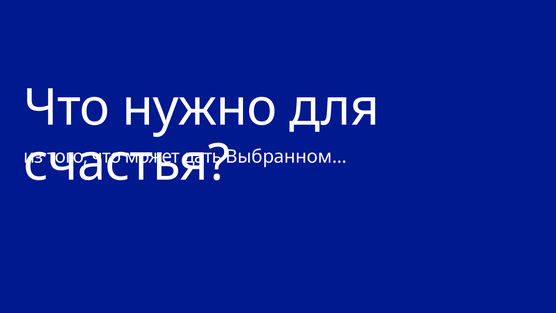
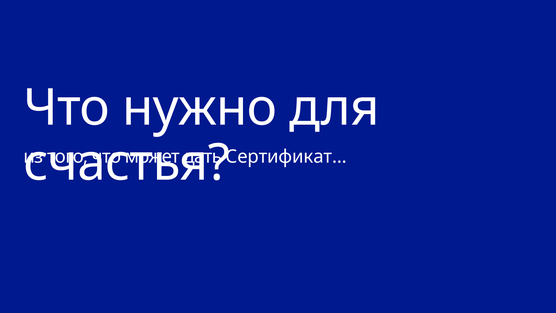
Выбранном…: Выбранном… -> Сертификат…
